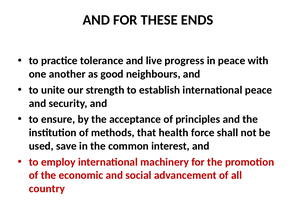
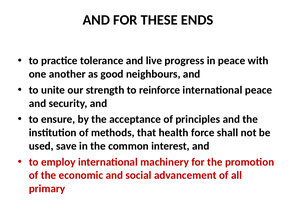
establish: establish -> reinforce
country: country -> primary
